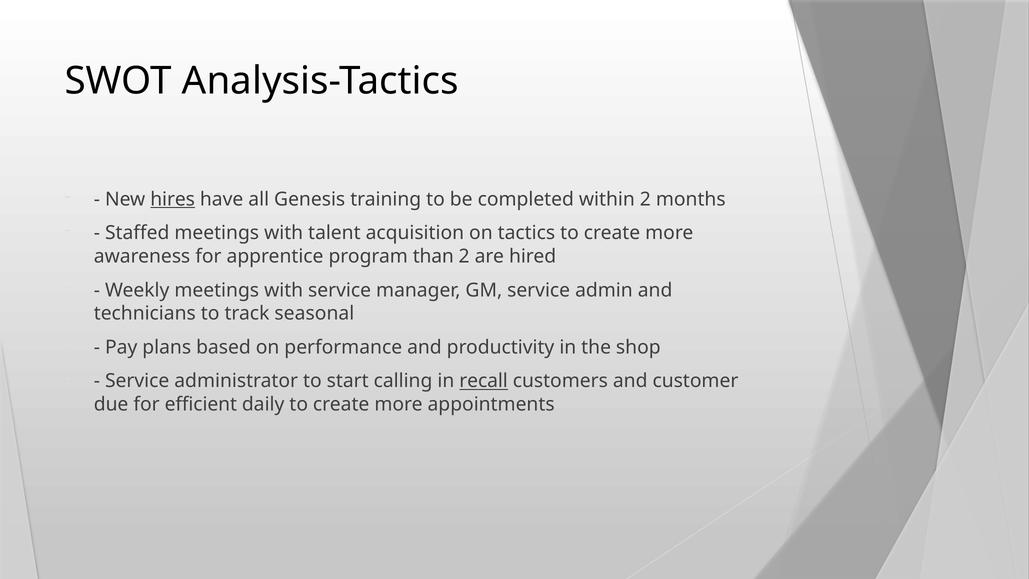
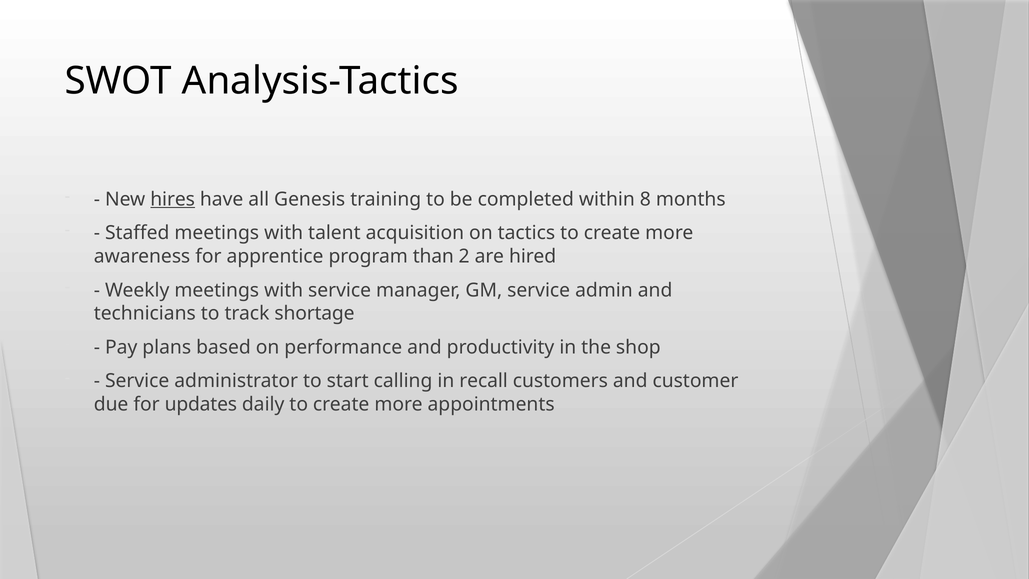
within 2: 2 -> 8
seasonal: seasonal -> shortage
recall underline: present -> none
efficient: efficient -> updates
